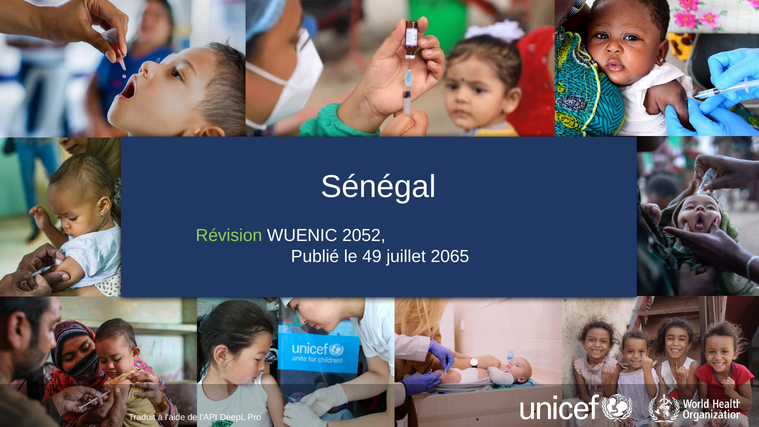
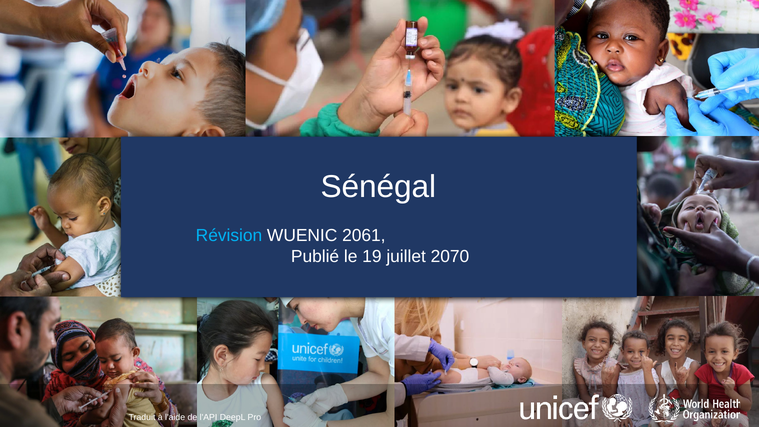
Révision colour: light green -> light blue
2052: 2052 -> 2061
49: 49 -> 19
2065: 2065 -> 2070
